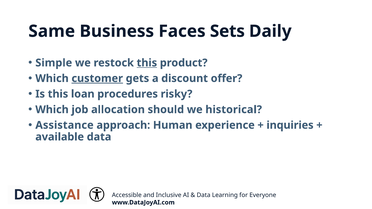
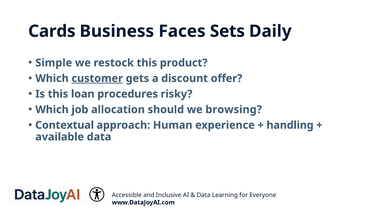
Same: Same -> Cards
this at (147, 63) underline: present -> none
historical: historical -> browsing
Assistance: Assistance -> Contextual
inquiries: inquiries -> handling
